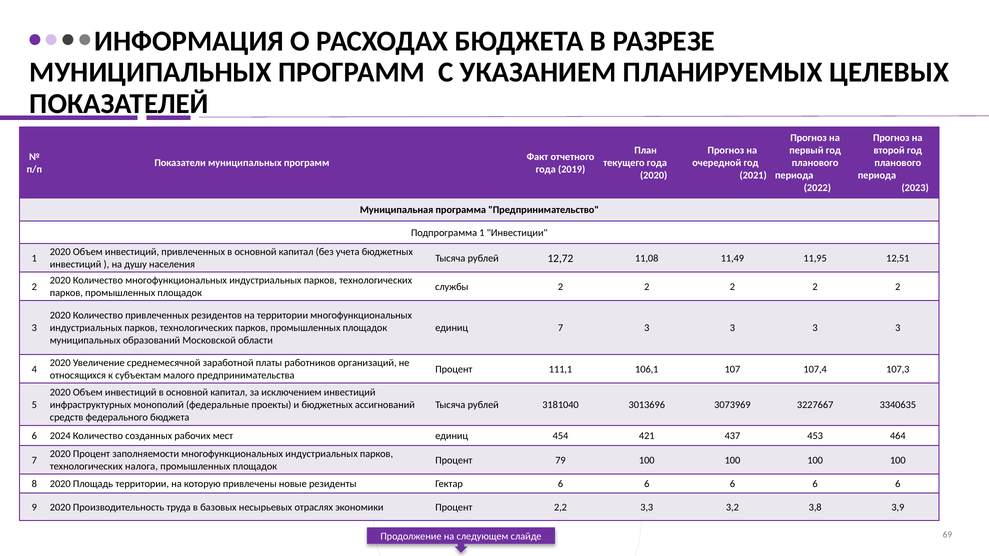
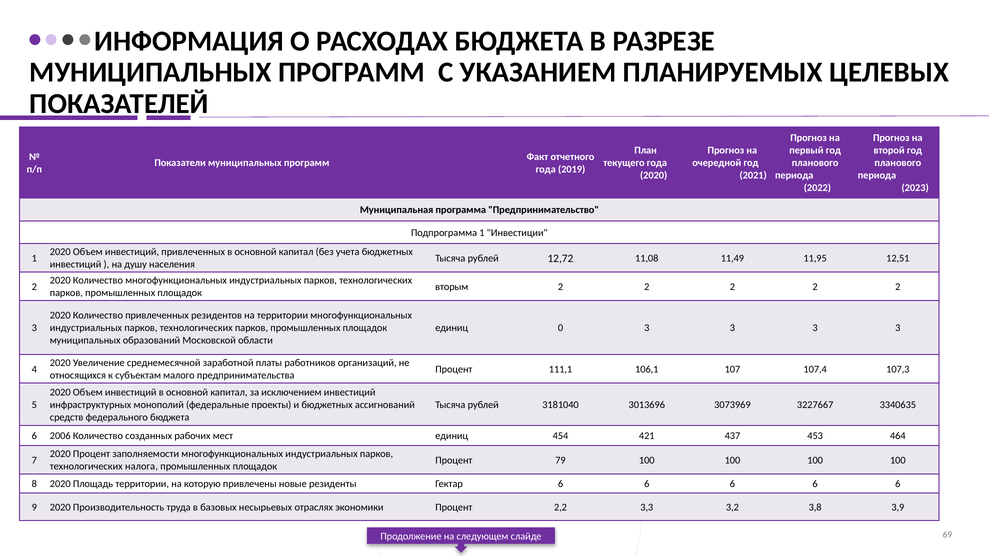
службы: службы -> вторым
единиц 7: 7 -> 0
2024: 2024 -> 2006
